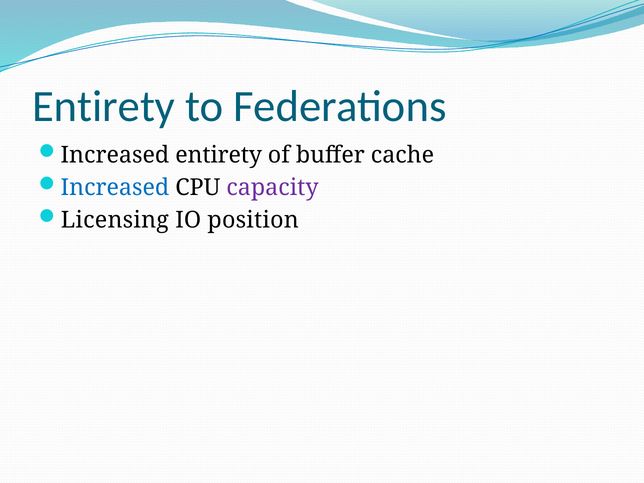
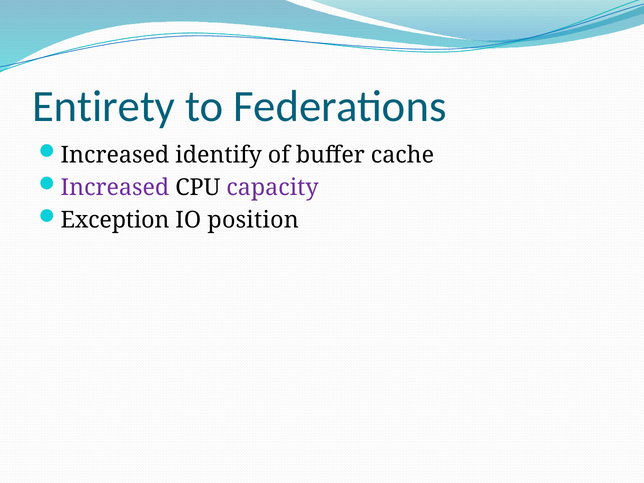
Increased entirety: entirety -> identify
Increased at (115, 188) colour: blue -> purple
Licensing: Licensing -> Exception
